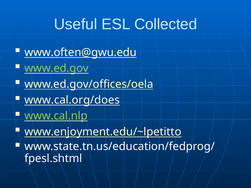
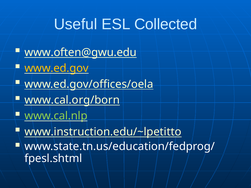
www.ed.gov colour: light green -> yellow
www.cal.org/does: www.cal.org/does -> www.cal.org/born
www.enjoyment.edu/~lpetitto: www.enjoyment.edu/~lpetitto -> www.instruction.edu/~lpetitto
